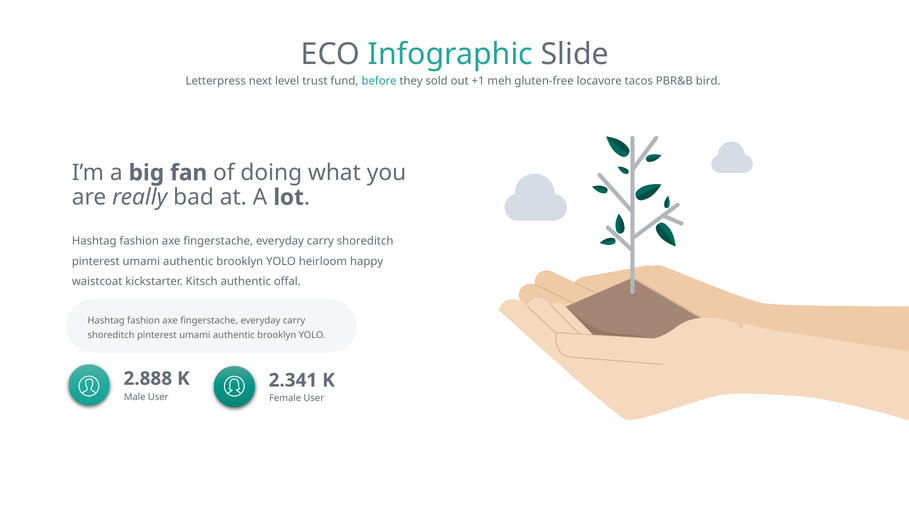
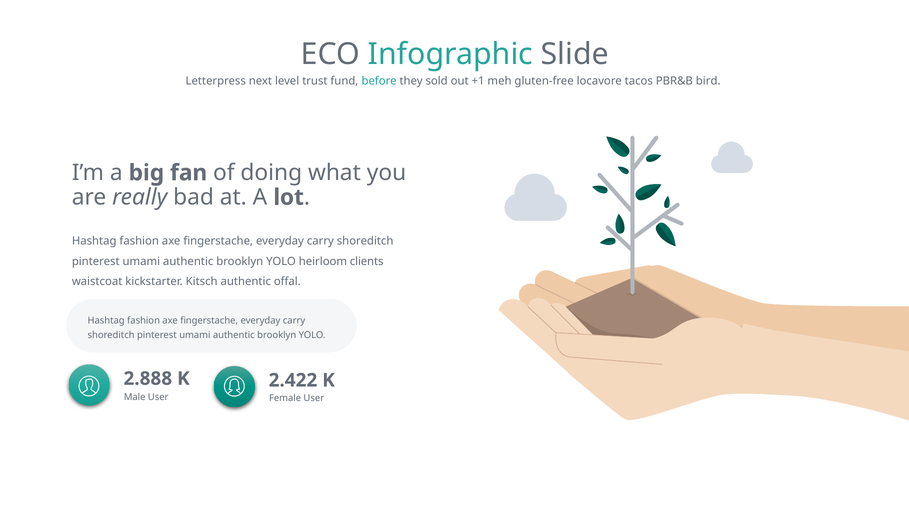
happy: happy -> clients
2.341: 2.341 -> 2.422
